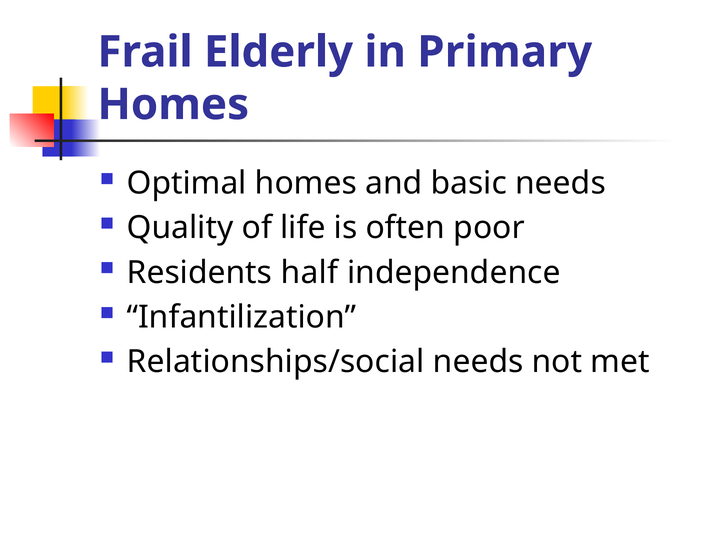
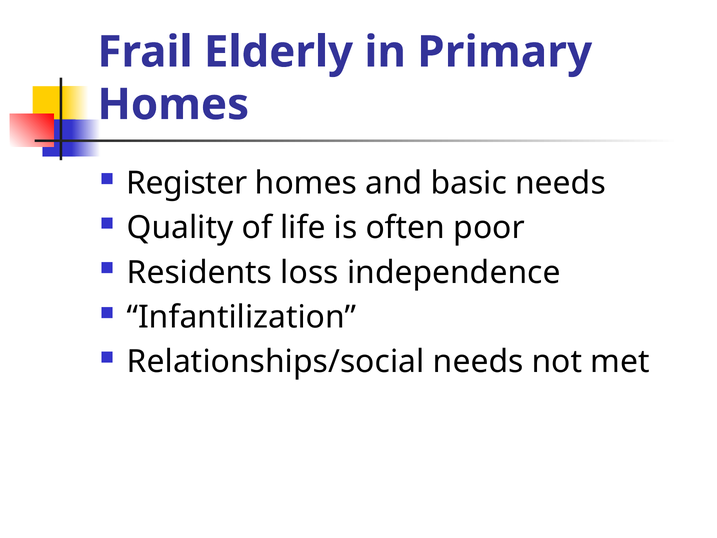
Optimal: Optimal -> Register
half: half -> loss
